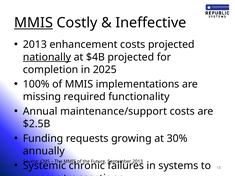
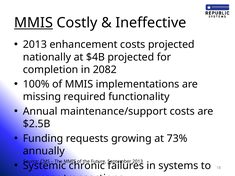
nationally underline: present -> none
2025: 2025 -> 2082
30%: 30% -> 73%
